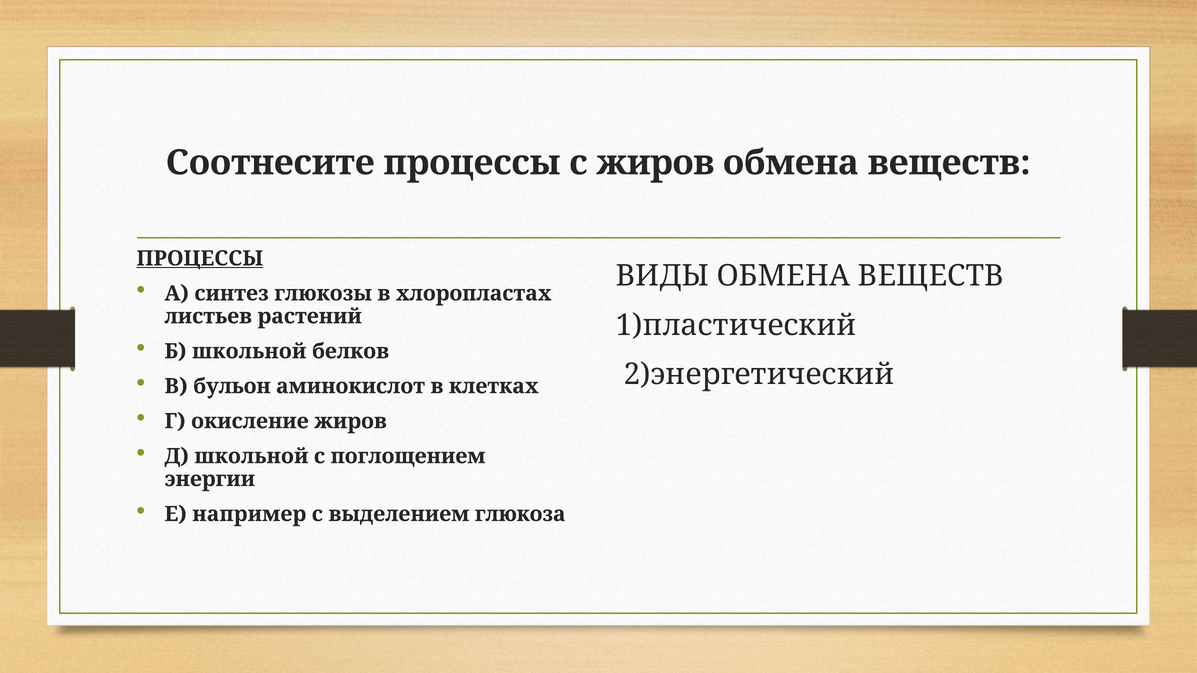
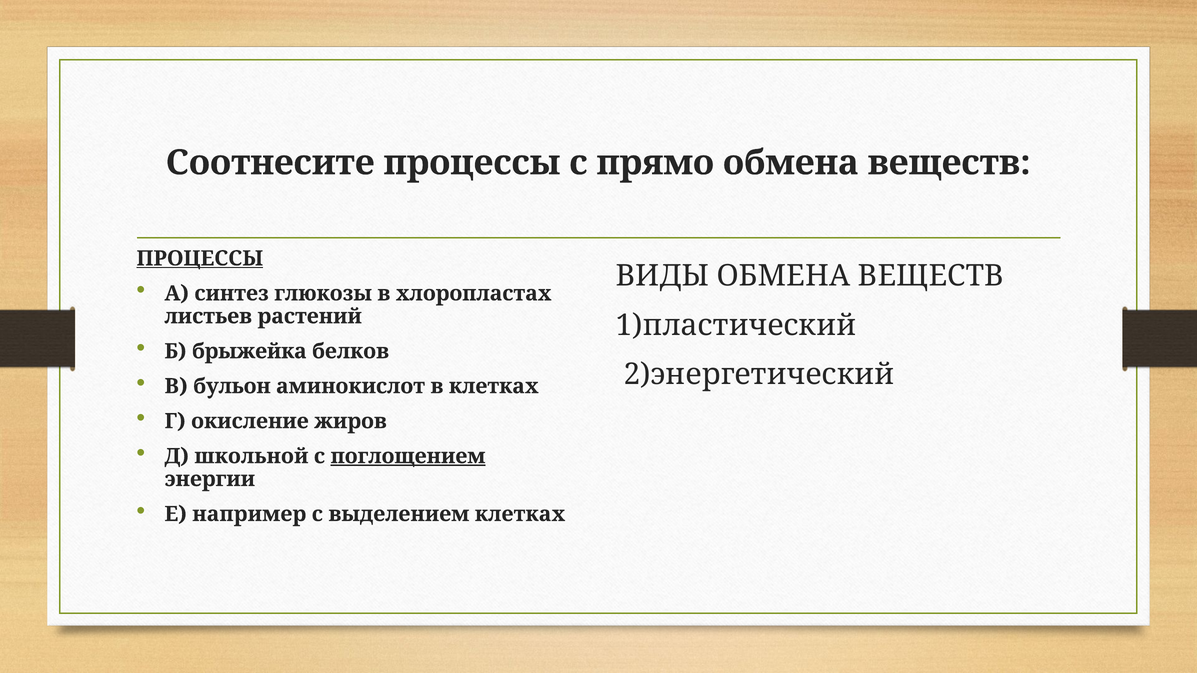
с жиров: жиров -> прямо
Б школьной: школьной -> брыжейка
поглощением underline: none -> present
выделением глюкоза: глюкоза -> клетках
